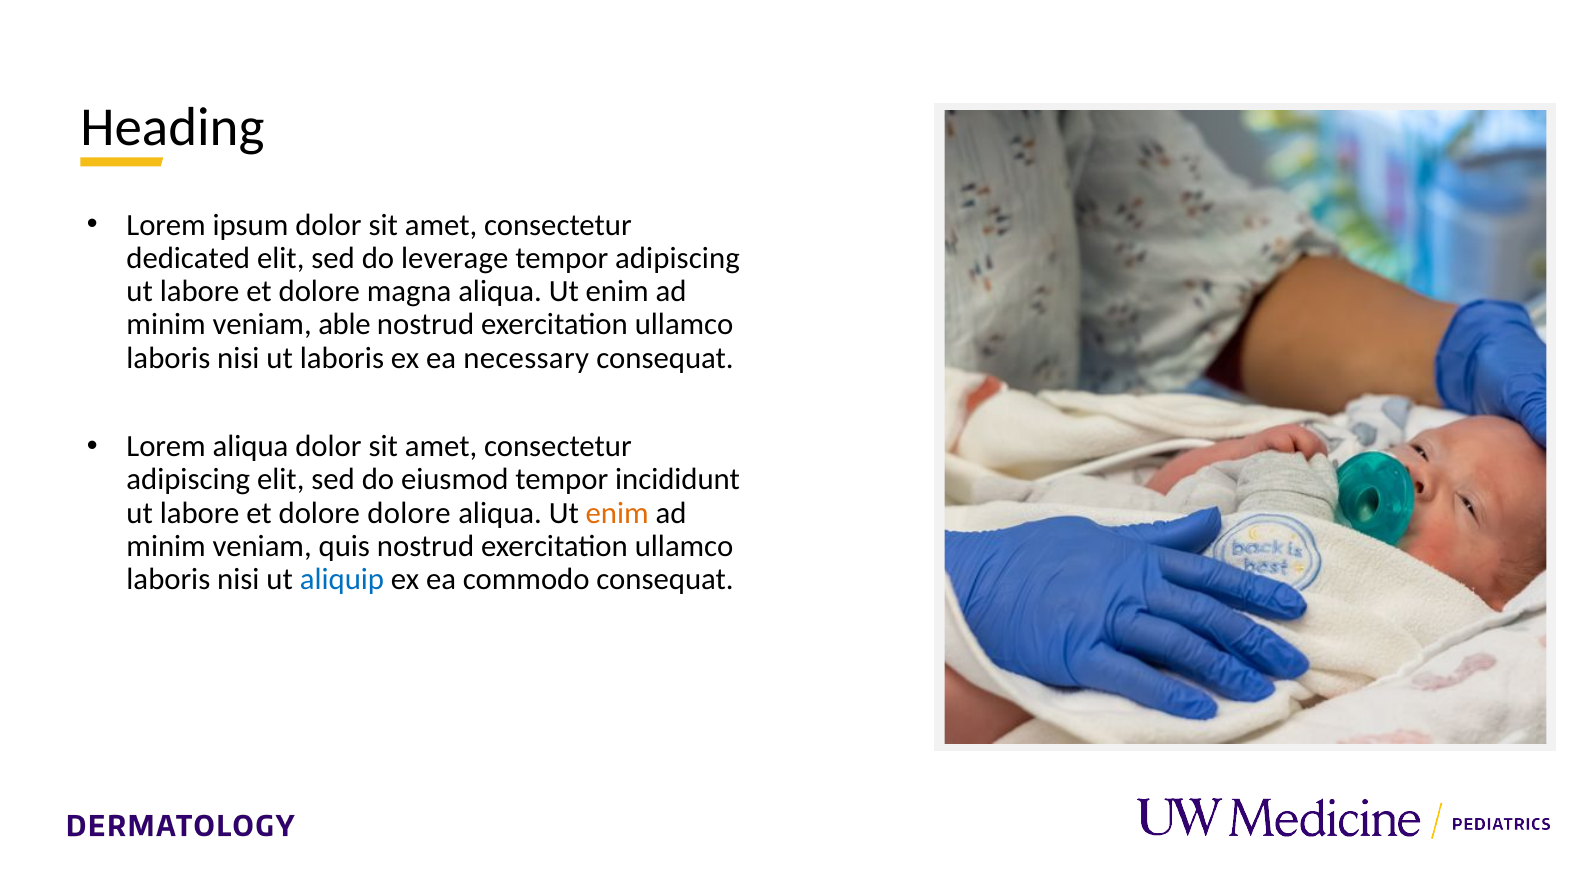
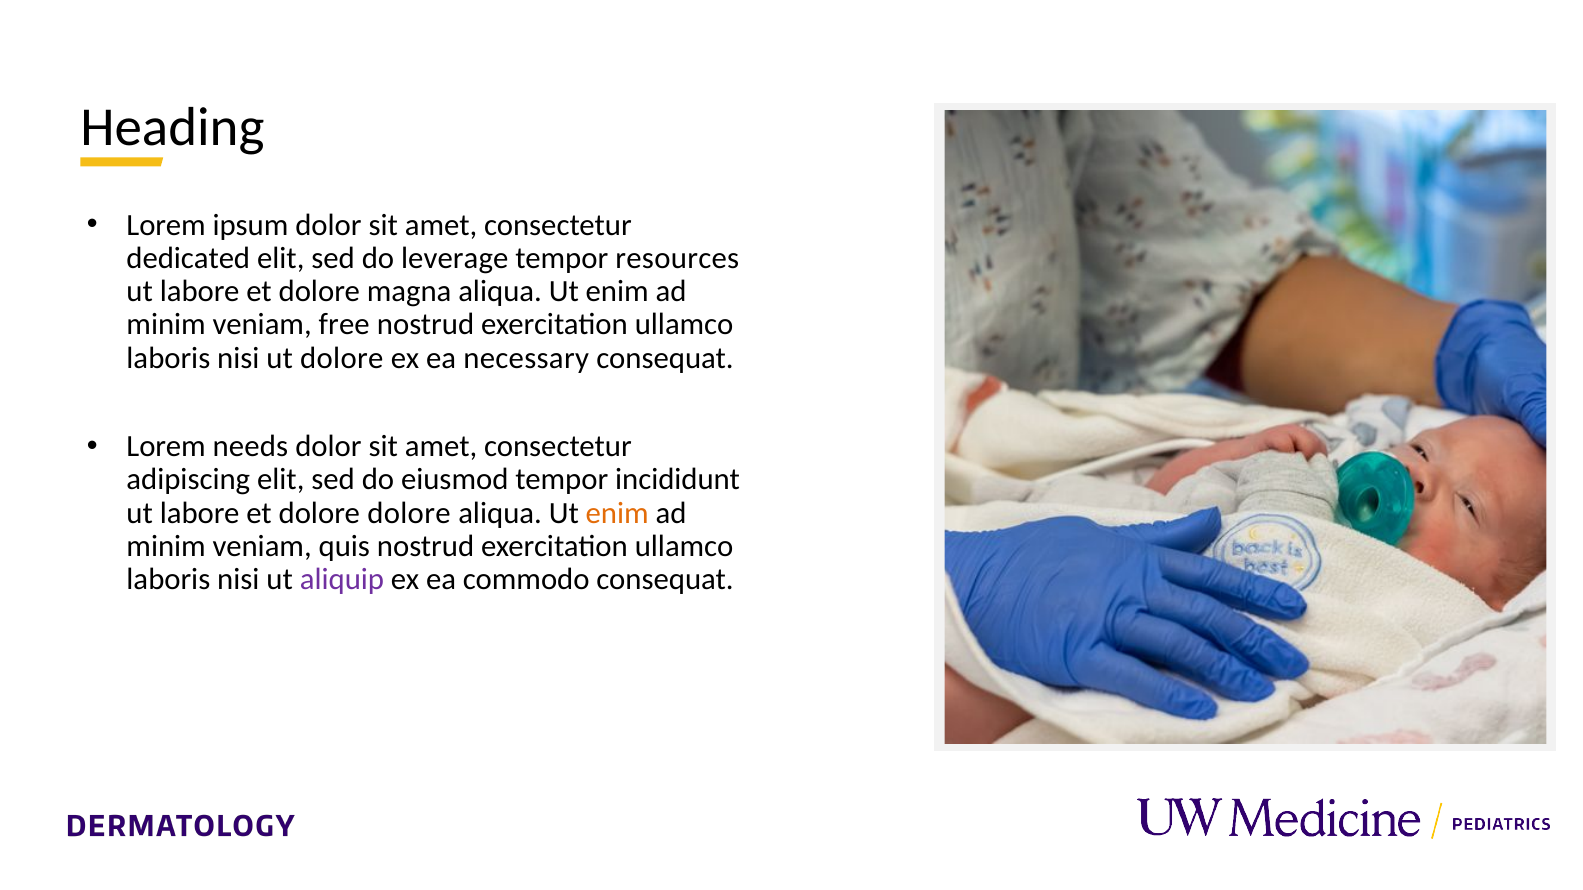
tempor adipiscing: adipiscing -> resources
able: able -> free
ut laboris: laboris -> dolore
Lorem aliqua: aliqua -> needs
aliquip colour: blue -> purple
